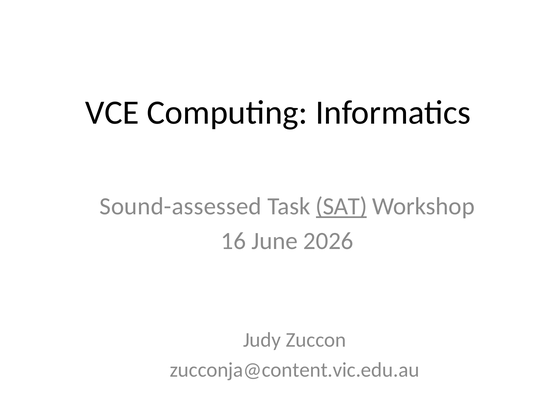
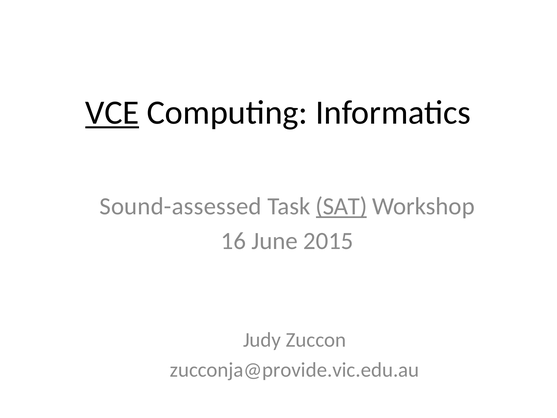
VCE underline: none -> present
2026: 2026 -> 2015
zucconja@content.vic.edu.au: zucconja@content.vic.edu.au -> zucconja@provide.vic.edu.au
